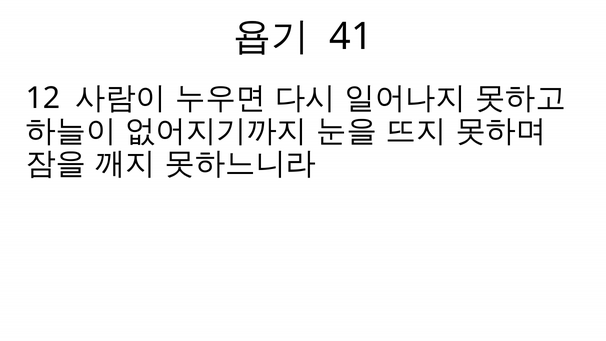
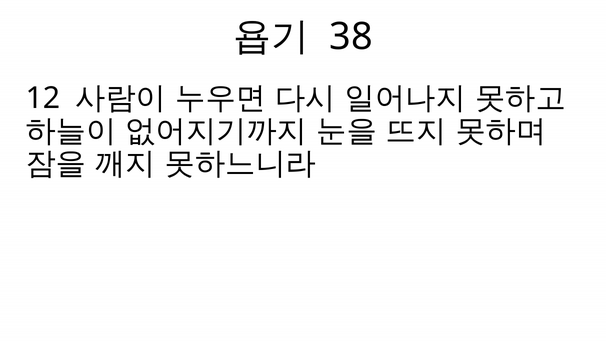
41: 41 -> 38
